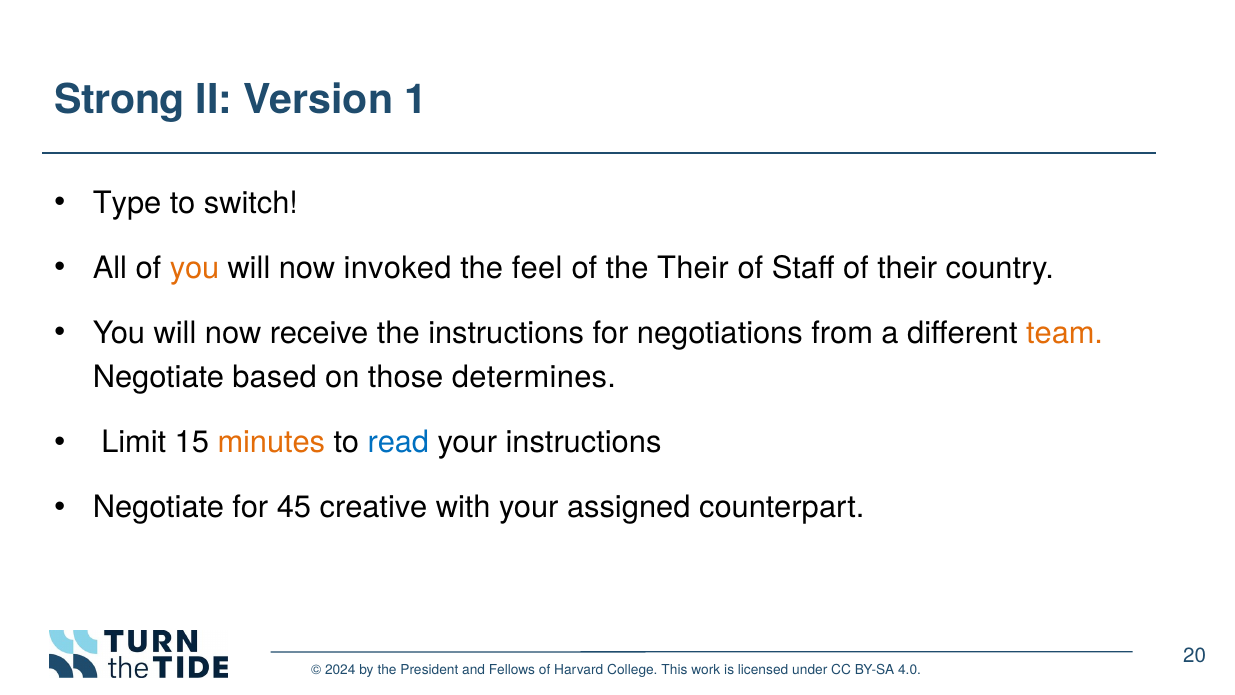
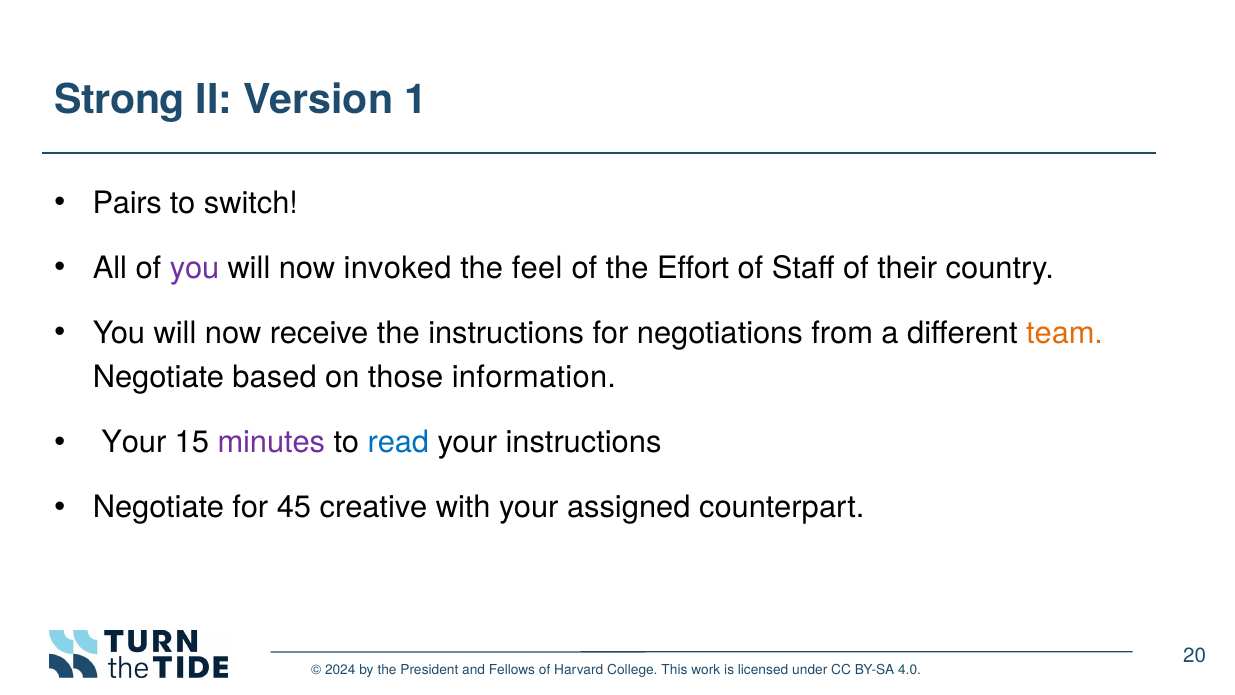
Type: Type -> Pairs
you at (195, 268) colour: orange -> purple
the Their: Their -> Effort
determines: determines -> information
Limit at (134, 442): Limit -> Your
minutes colour: orange -> purple
